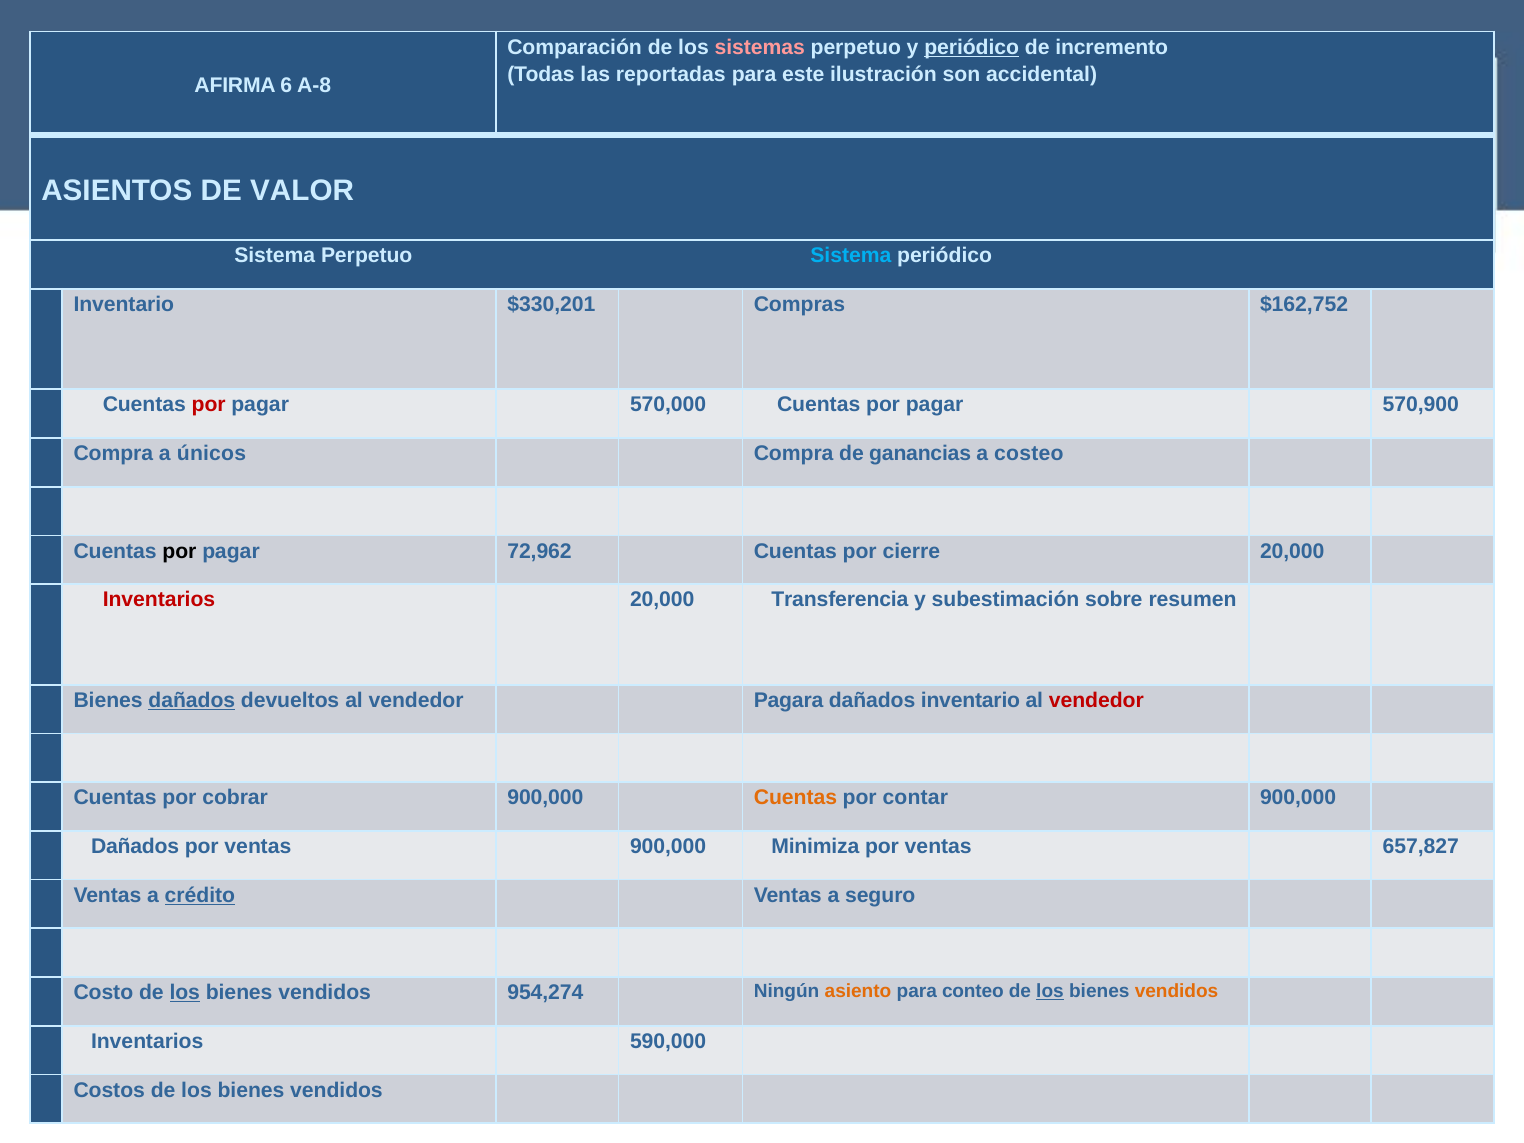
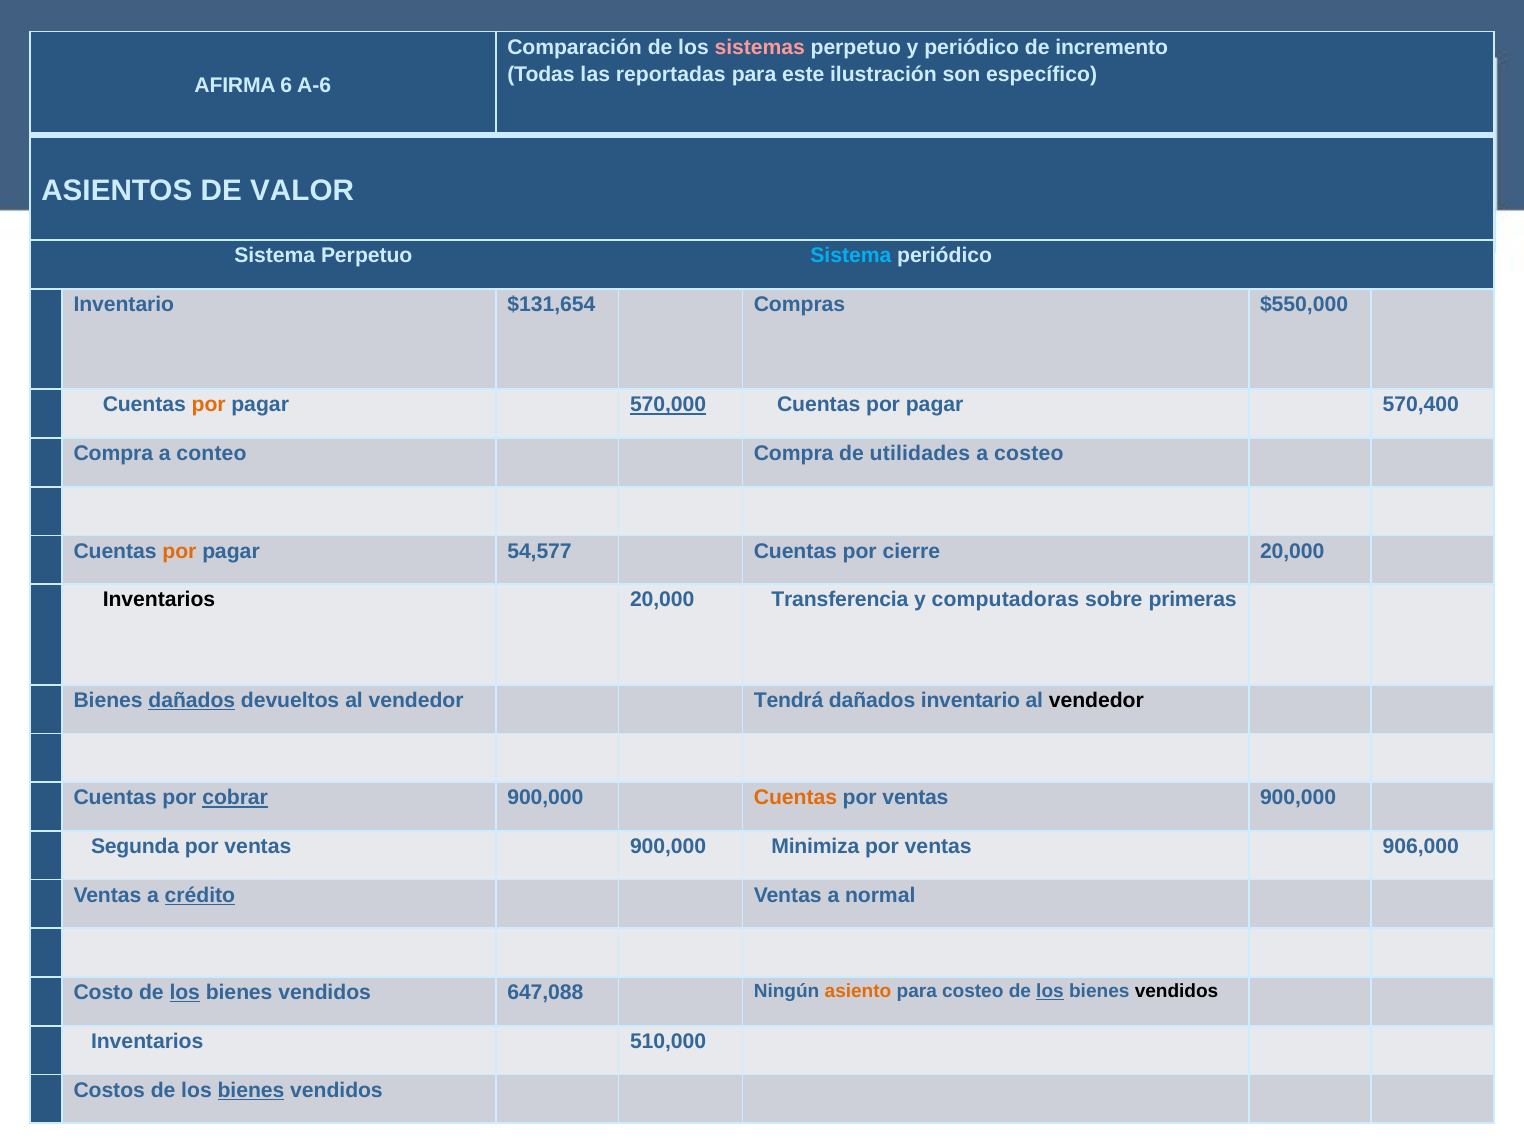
periódico at (972, 47) underline: present -> none
accidental: accidental -> específico
A-8: A-8 -> A-6
$330,201: $330,201 -> $131,654
$162,752: $162,752 -> $550,000
por at (209, 405) colour: red -> orange
570,000 underline: none -> present
570,900: 570,900 -> 570,400
únicos: únicos -> conteo
ganancias: ganancias -> utilidades
por at (179, 551) colour: black -> orange
72,962: 72,962 -> 54,577
Inventarios at (159, 600) colour: red -> black
subestimación: subestimación -> computadoras
resumen: resumen -> primeras
Pagara: Pagara -> Tendrá
vendedor at (1096, 700) colour: red -> black
cobrar underline: none -> present
contar at (915, 798): contar -> ventas
Dañados at (135, 847): Dañados -> Segunda
657,827: 657,827 -> 906,000
seguro: seguro -> normal
954,274: 954,274 -> 647,088
para conteo: conteo -> costeo
vendidos at (1177, 991) colour: orange -> black
590,000: 590,000 -> 510,000
bienes at (251, 1090) underline: none -> present
